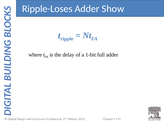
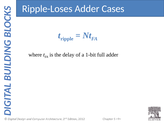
Show: Show -> Cases
